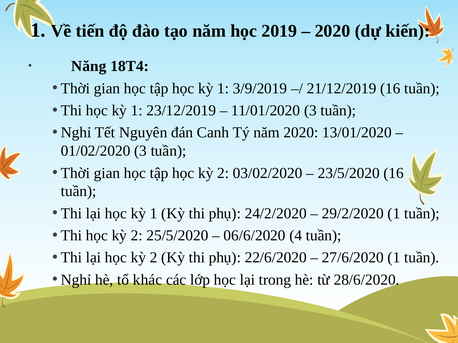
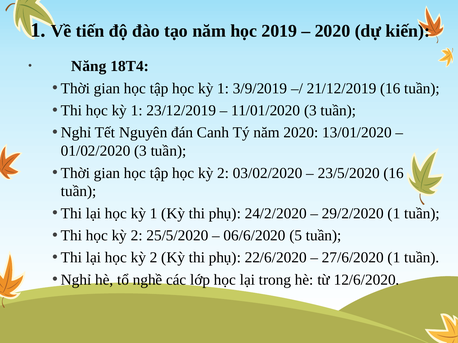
4: 4 -> 5
khác: khác -> nghề
28/6/2020: 28/6/2020 -> 12/6/2020
